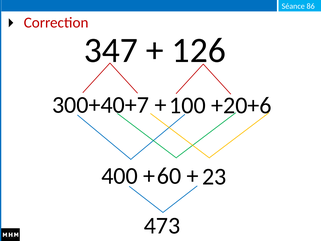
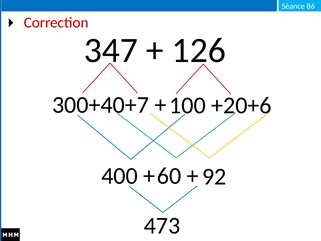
23: 23 -> 92
